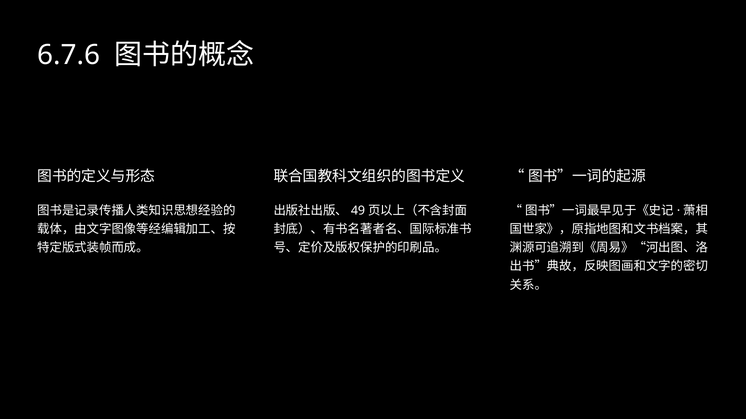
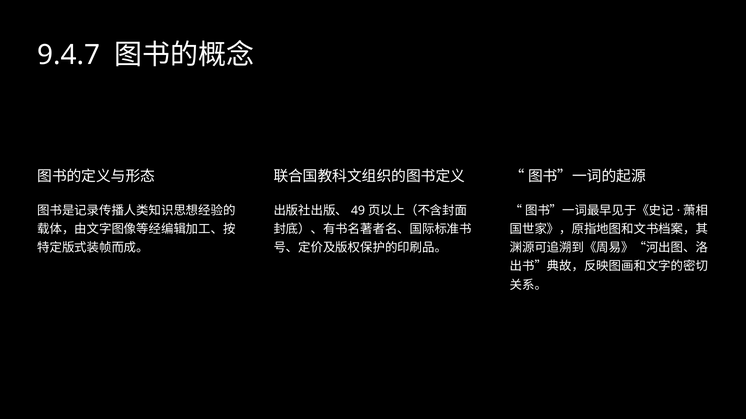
6.7.6: 6.7.6 -> 9.4.7
